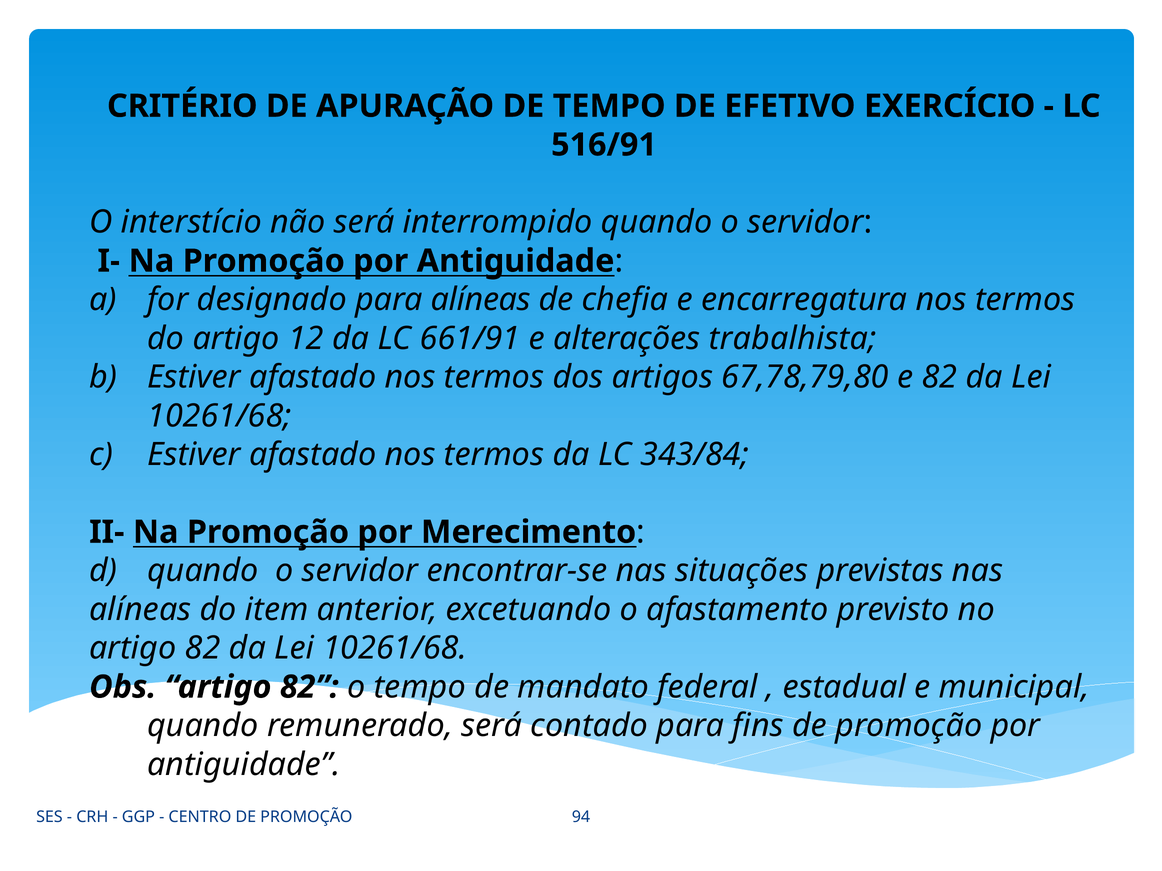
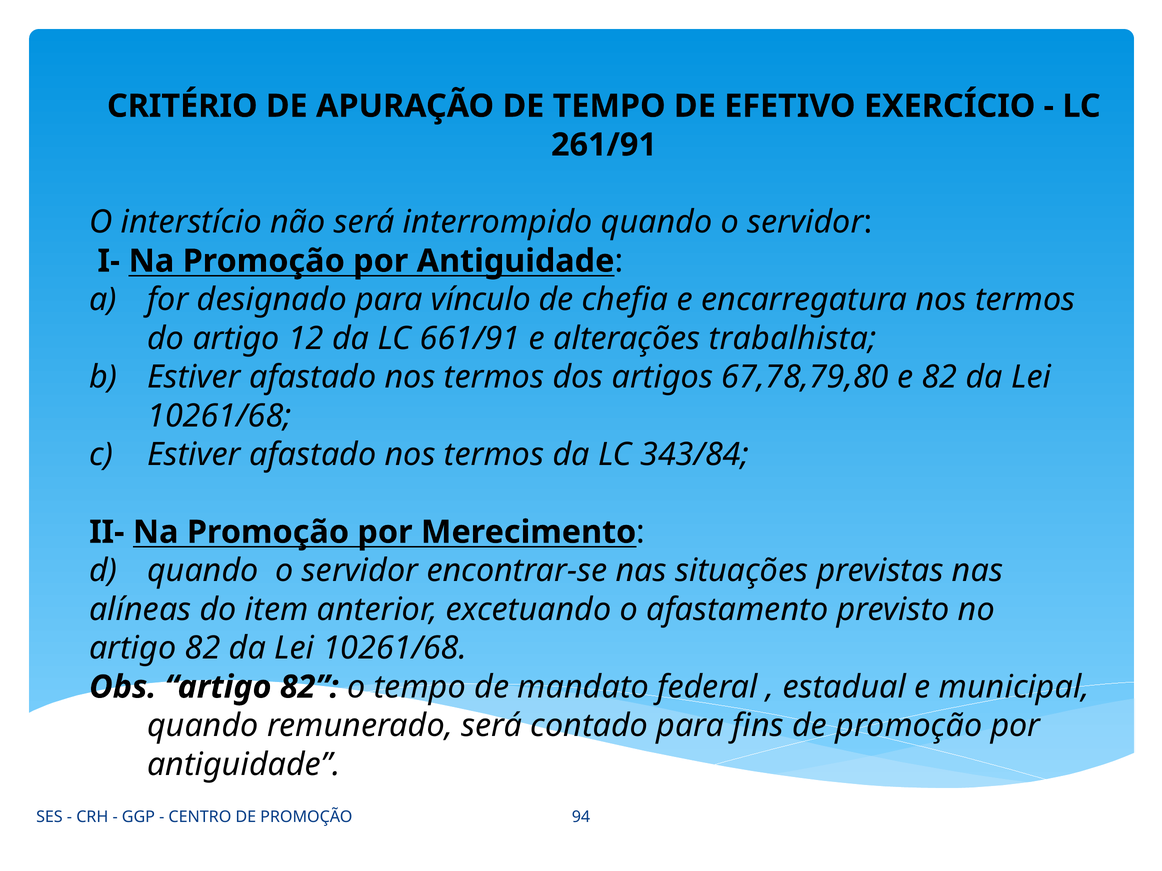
516/91: 516/91 -> 261/91
para alíneas: alíneas -> vínculo
